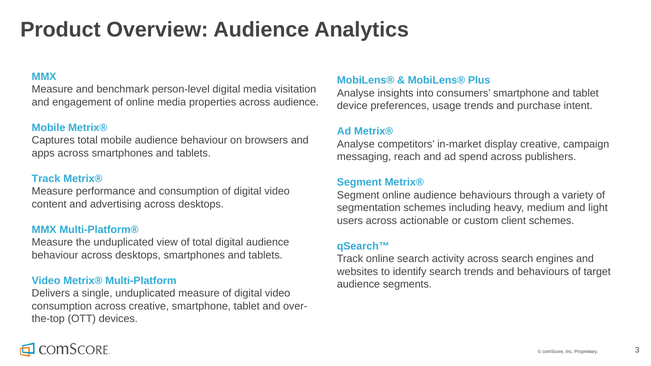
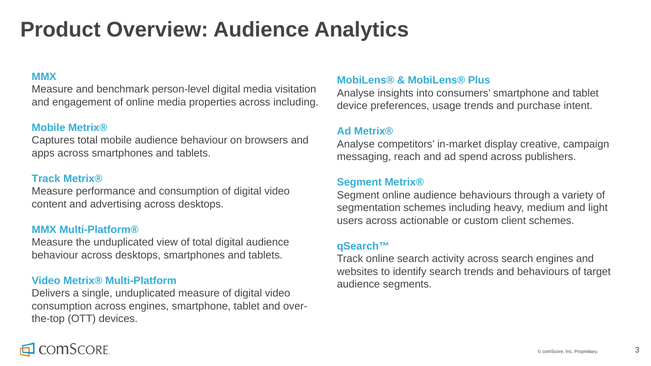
across audience: audience -> including
across creative: creative -> engines
